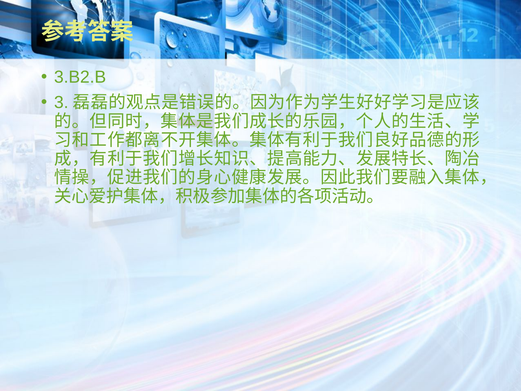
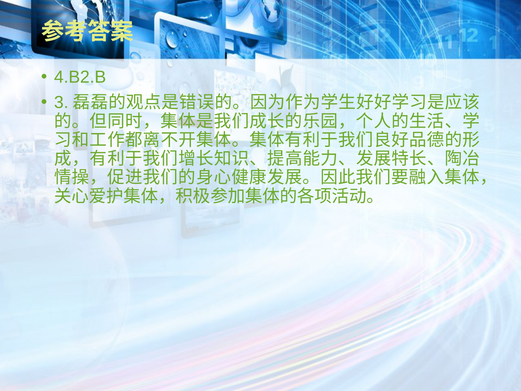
3.B2.B: 3.B2.B -> 4.B2.B
